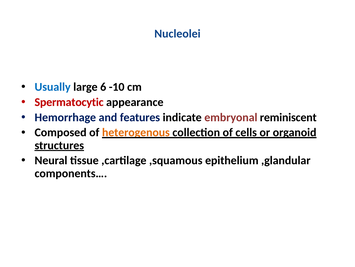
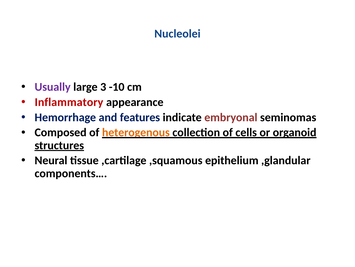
Usually colour: blue -> purple
6: 6 -> 3
Spermatocytic: Spermatocytic -> Inflammatory
reminiscent: reminiscent -> seminomas
